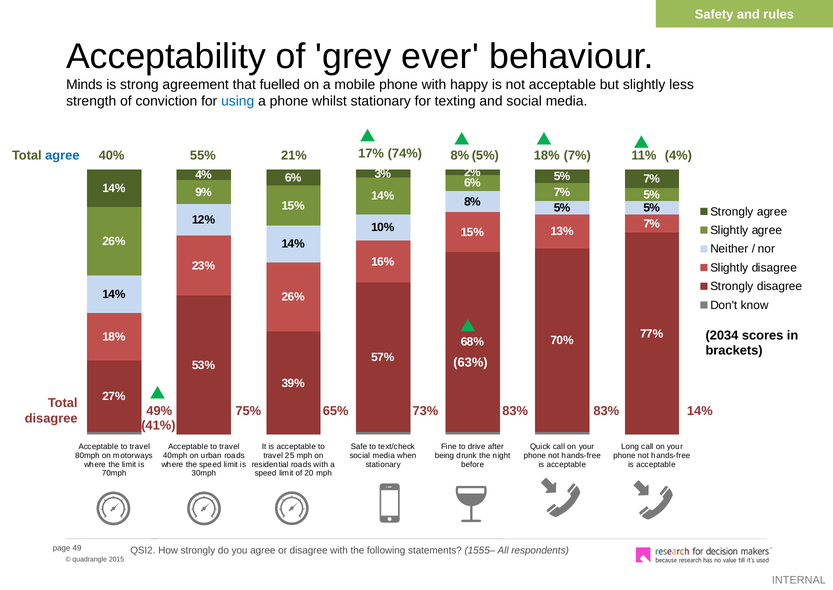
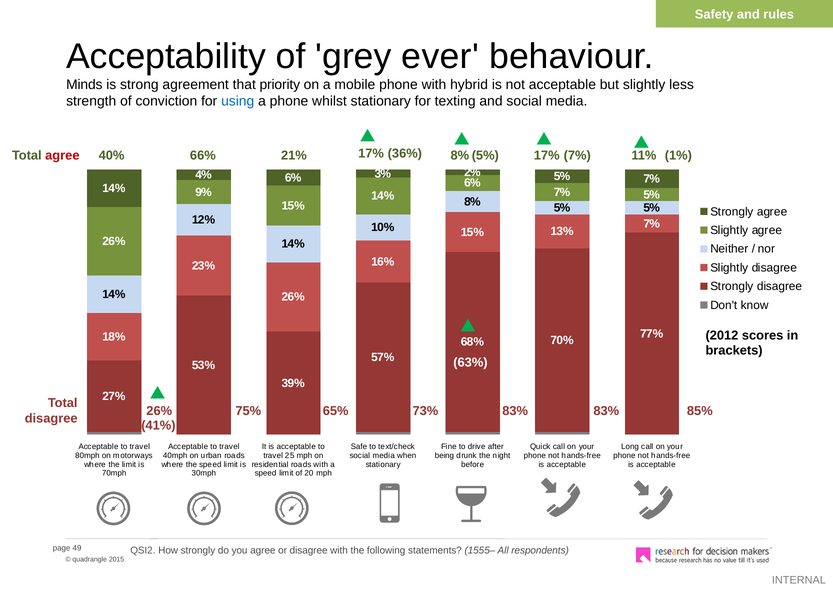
fuelled: fuelled -> priority
happy: happy -> hybrid
74%: 74% -> 36%
agree at (62, 155) colour: blue -> red
55%: 55% -> 66%
18% at (547, 155): 18% -> 17%
5% 4%: 4% -> 1%
2034: 2034 -> 2012
49% at (159, 410): 49% -> 26%
83% 14%: 14% -> 85%
